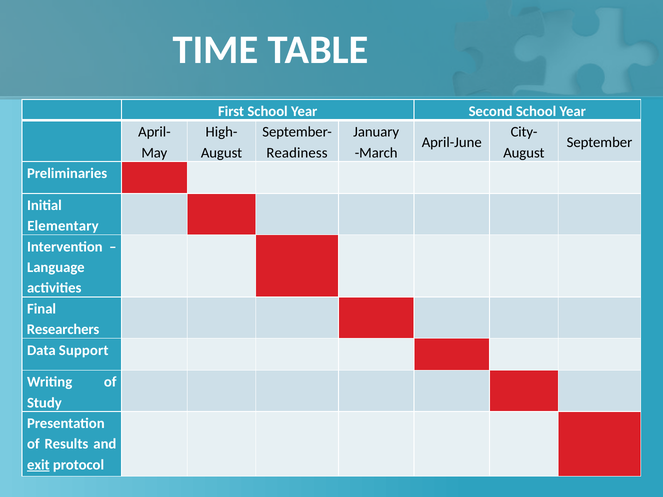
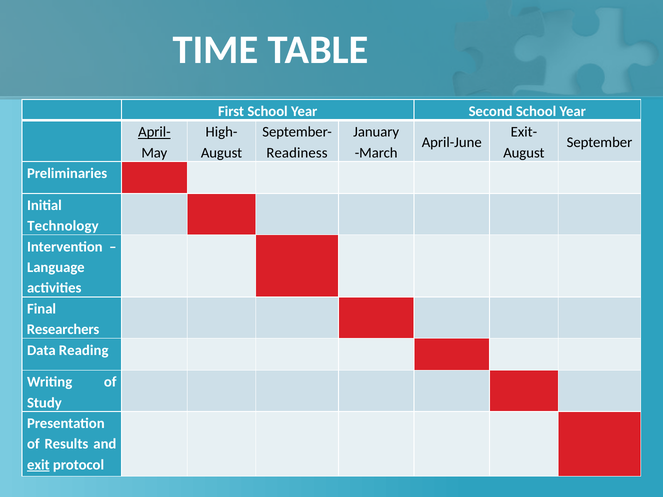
April- underline: none -> present
City-: City- -> Exit-
Elementary: Elementary -> Technology
Support: Support -> Reading
